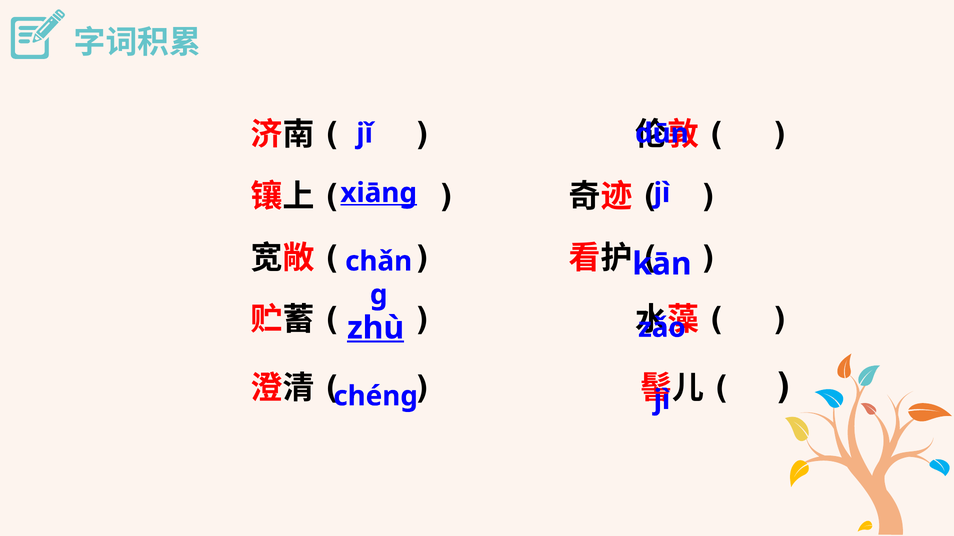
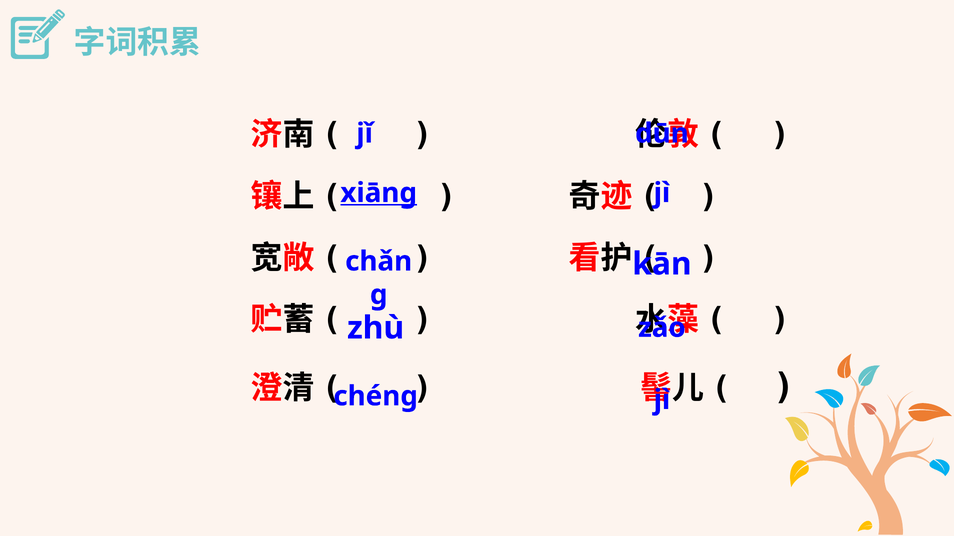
zhù underline: present -> none
